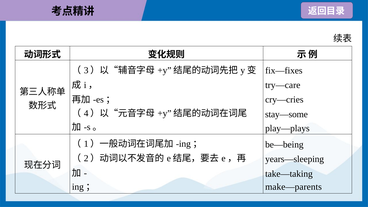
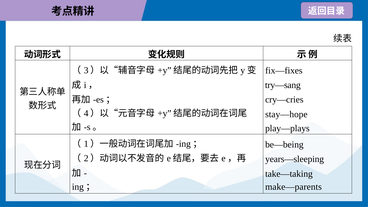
try—care: try—care -> try—sang
stay—some: stay—some -> stay—hope
